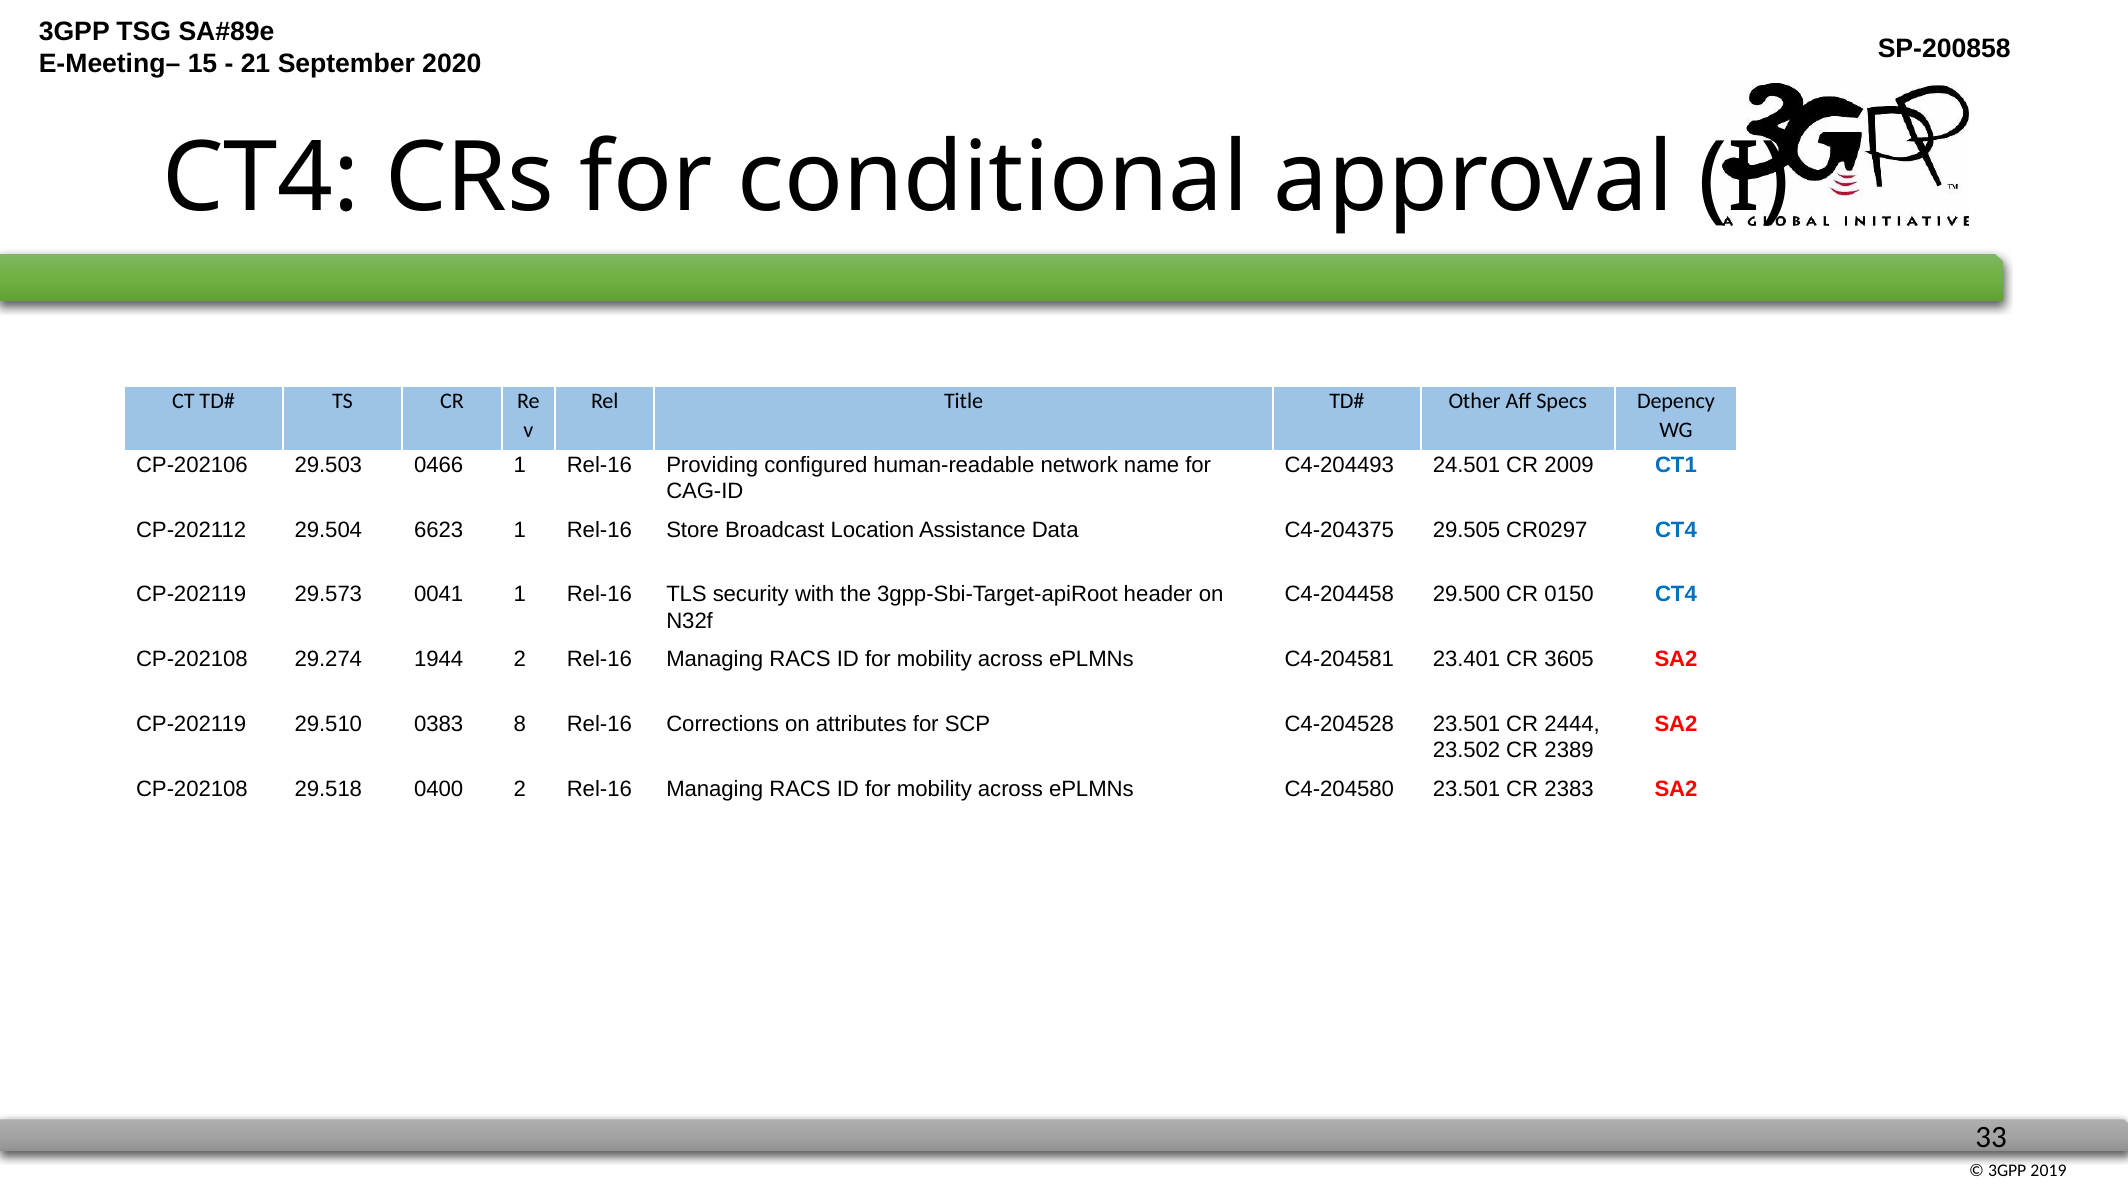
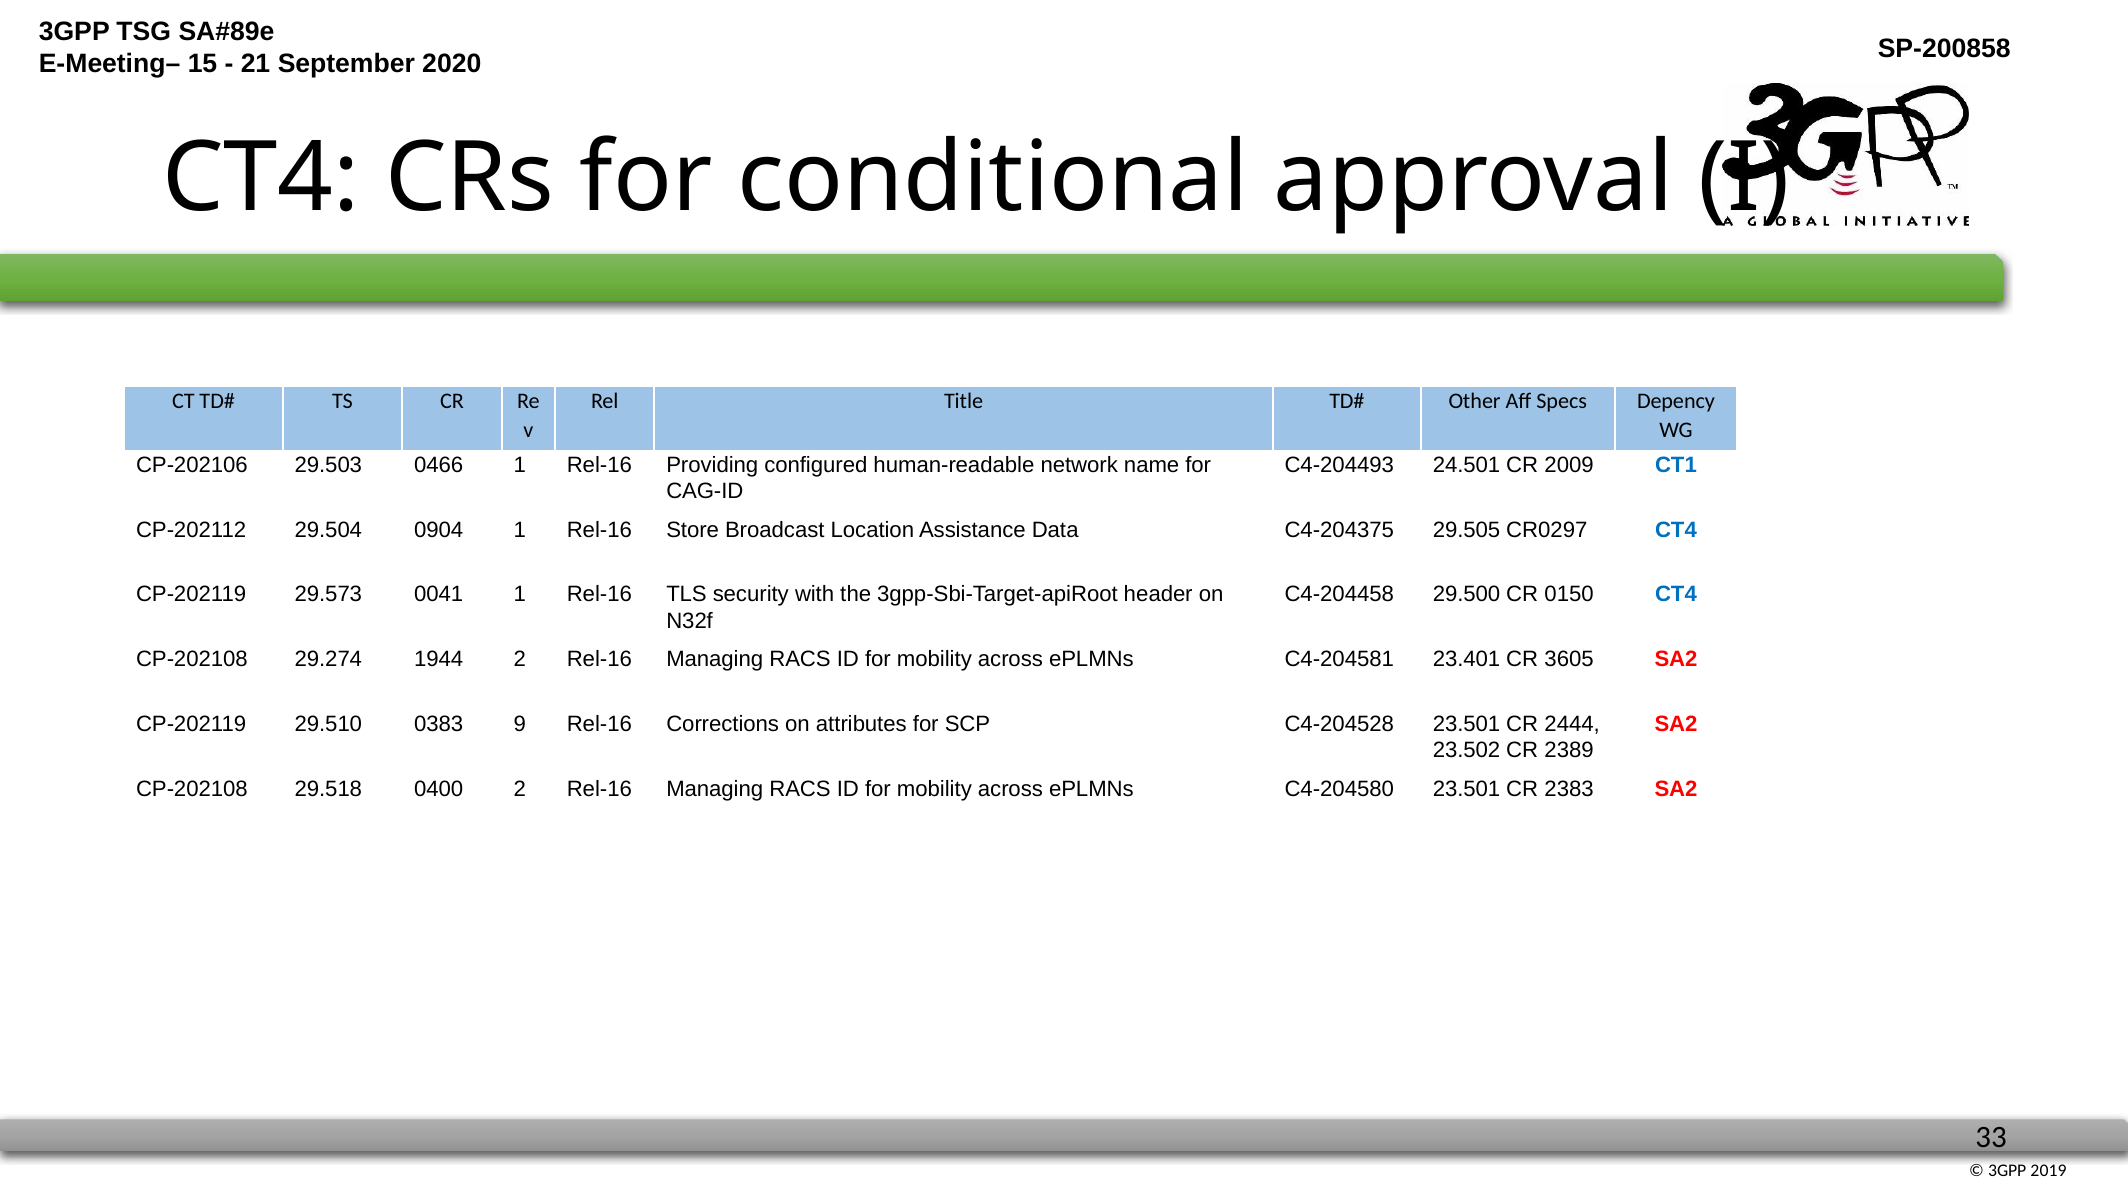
6623: 6623 -> 0904
8: 8 -> 9
